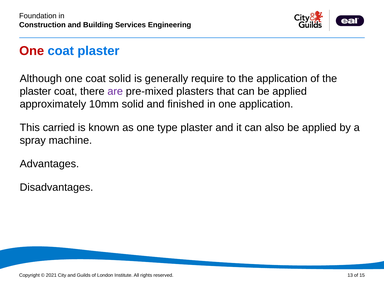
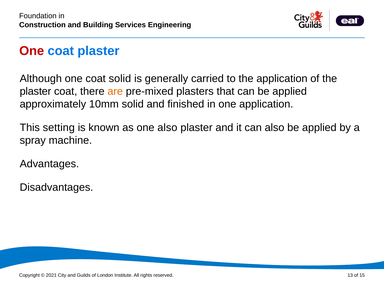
require: require -> carried
are colour: purple -> orange
carried: carried -> setting
one type: type -> also
